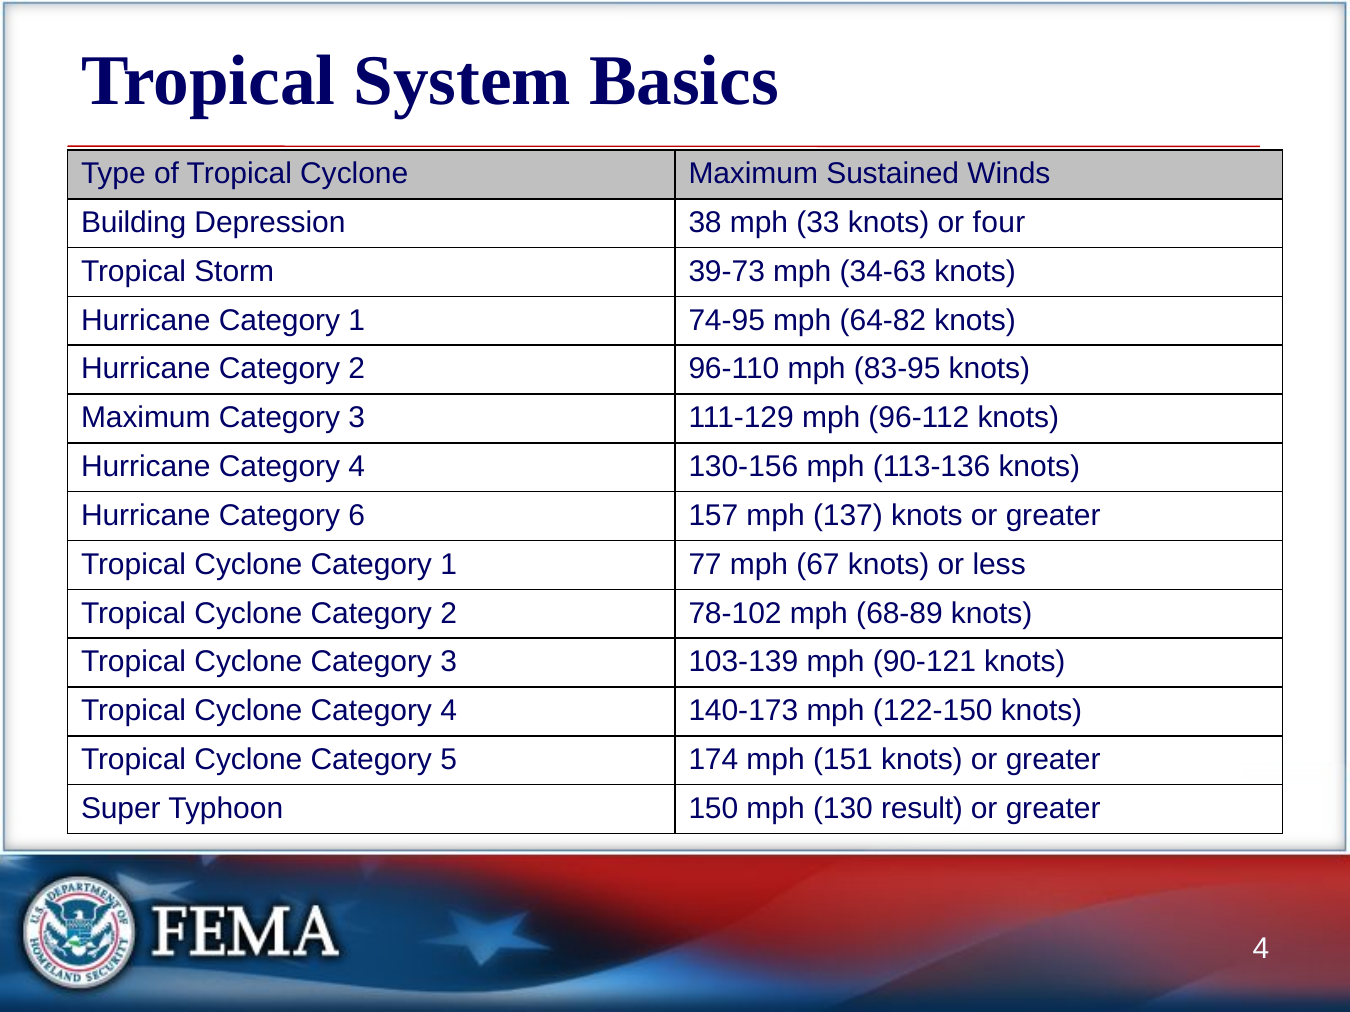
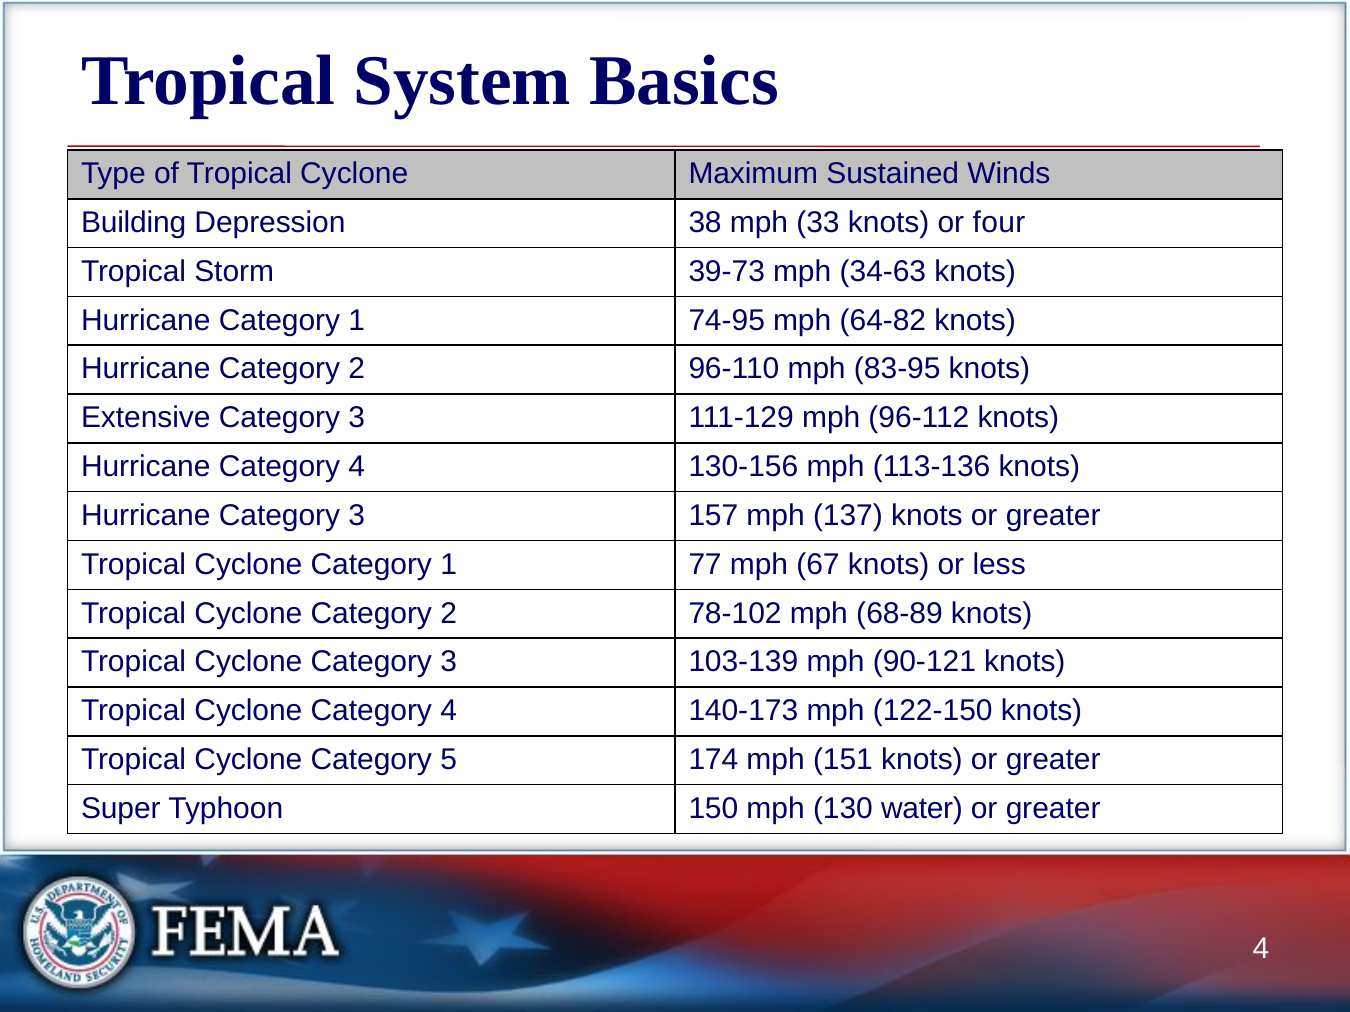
Maximum at (146, 418): Maximum -> Extensive
Hurricane Category 6: 6 -> 3
result: result -> water
